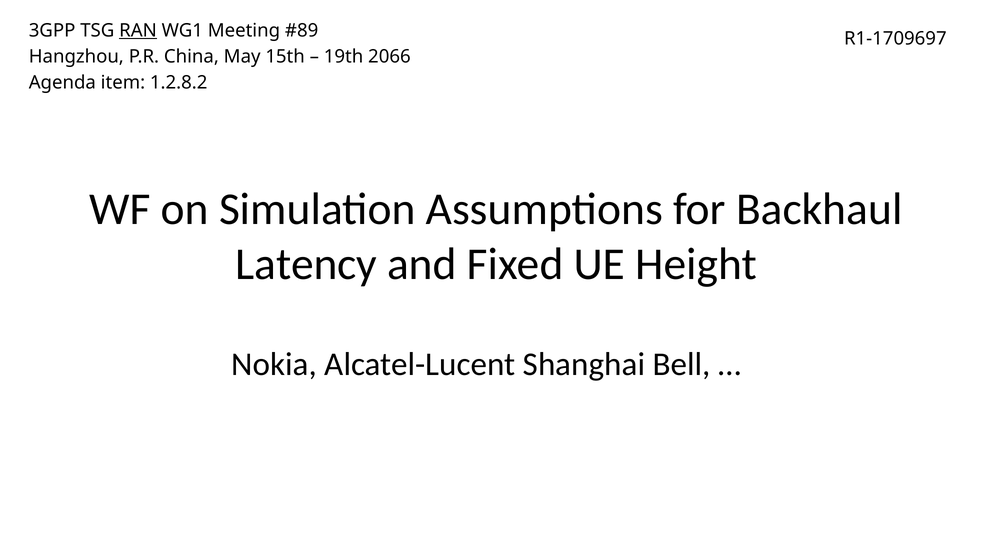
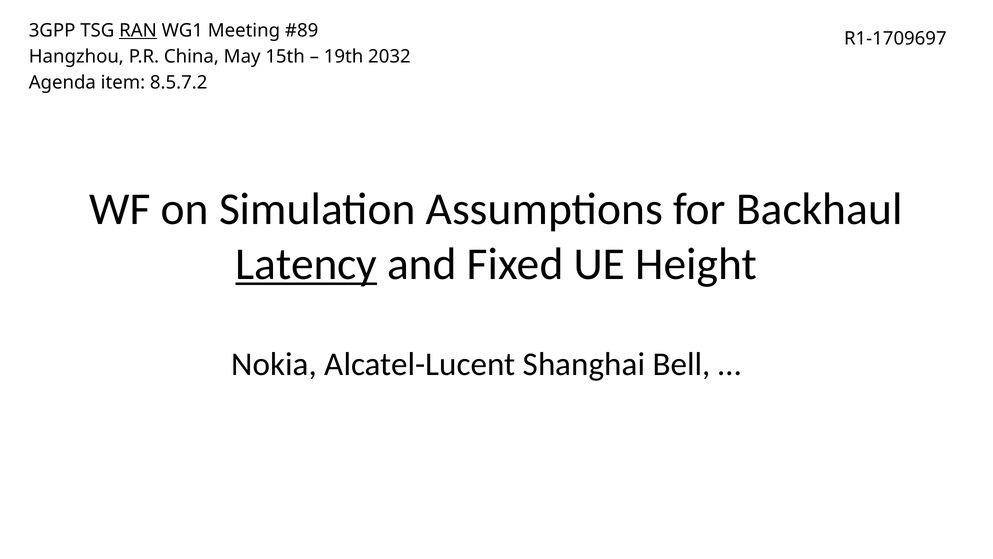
2066: 2066 -> 2032
1.2.8.2: 1.2.8.2 -> 8.5.7.2
Latency underline: none -> present
